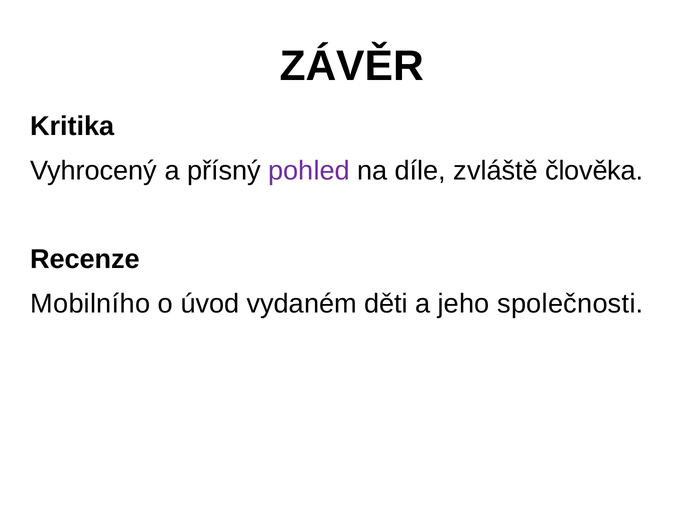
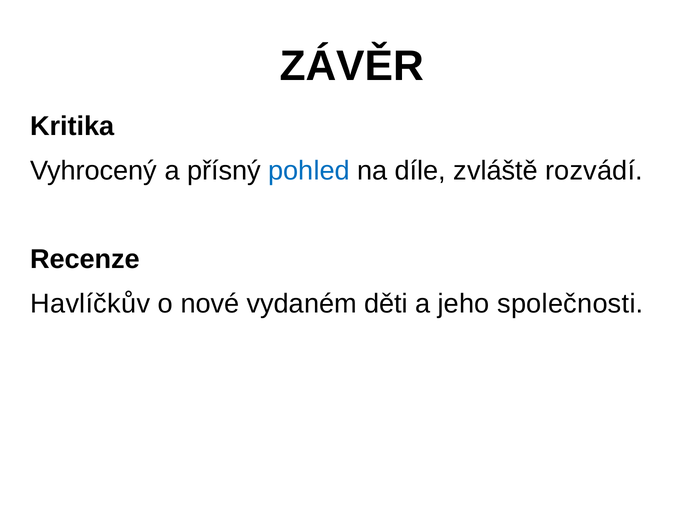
pohled colour: purple -> blue
člověka: člověka -> rozvádí
Mobilního: Mobilního -> Havlíčkův
úvod: úvod -> nové
